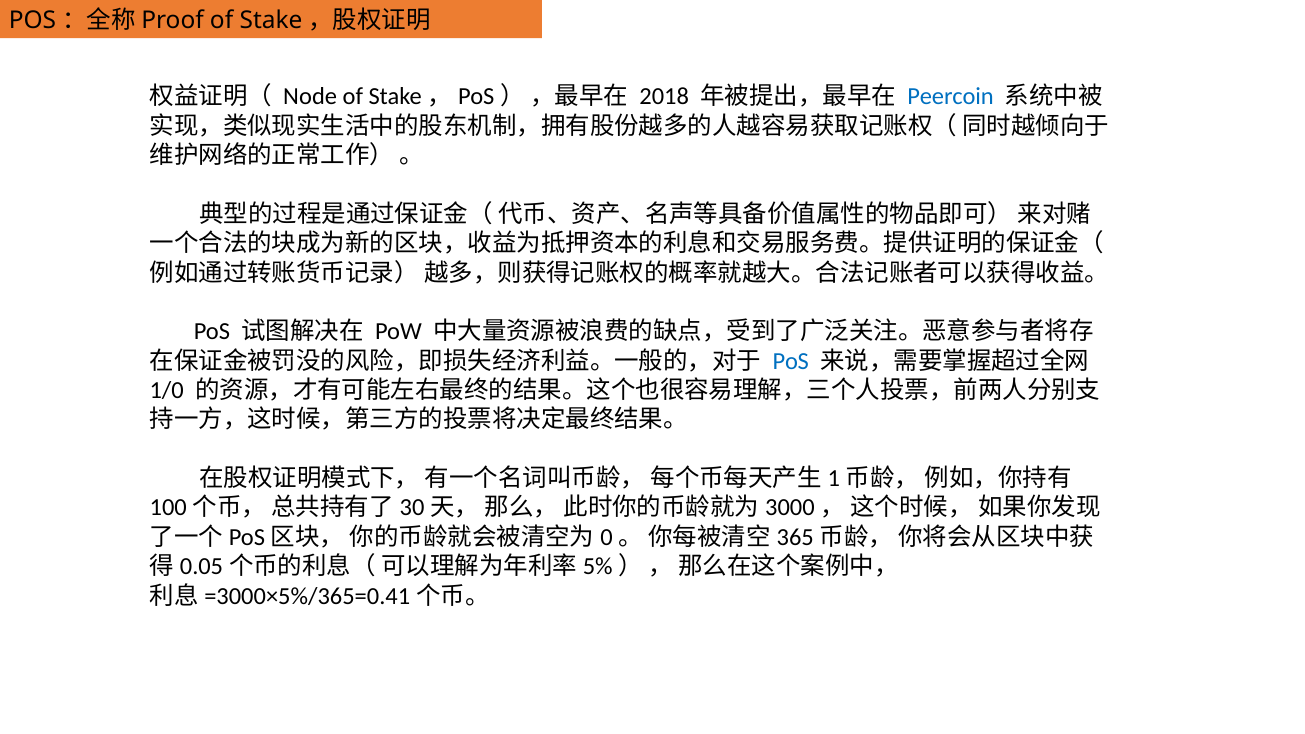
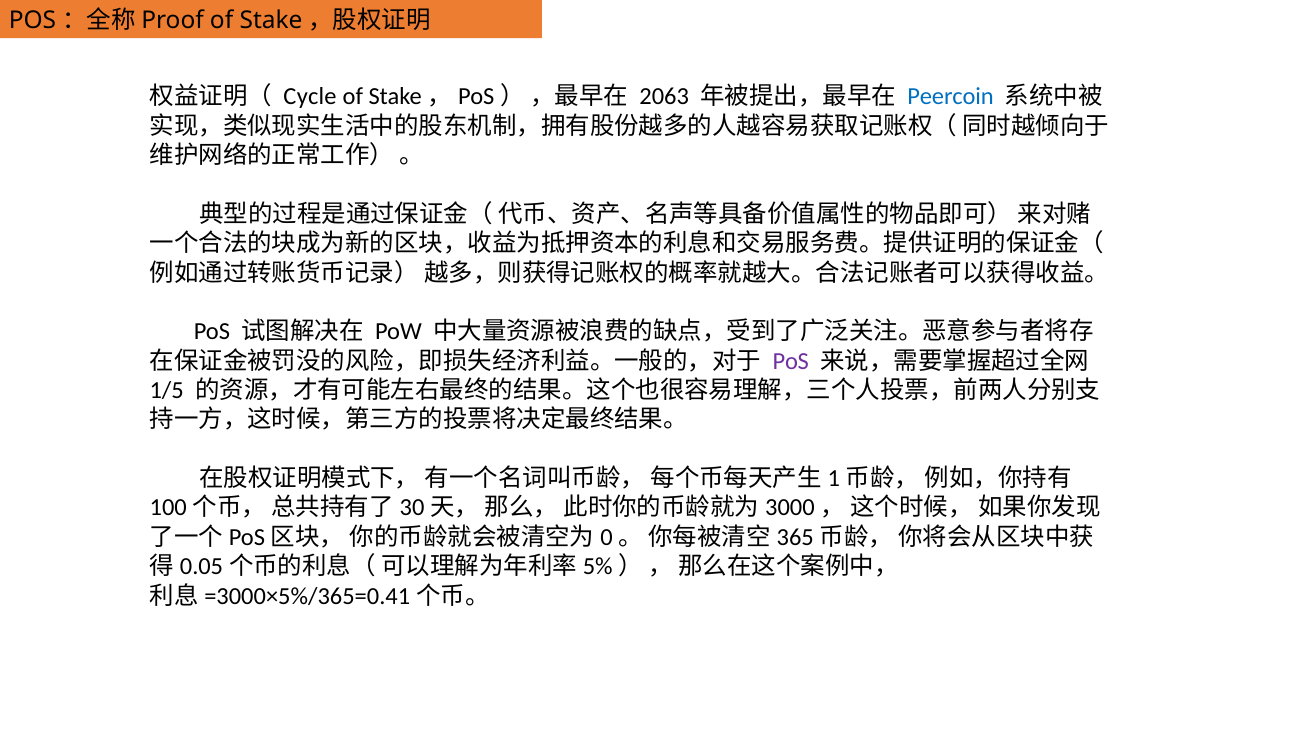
Node: Node -> Cycle
2018: 2018 -> 2063
PoS at (791, 361) colour: blue -> purple
1/0: 1/0 -> 1/5
